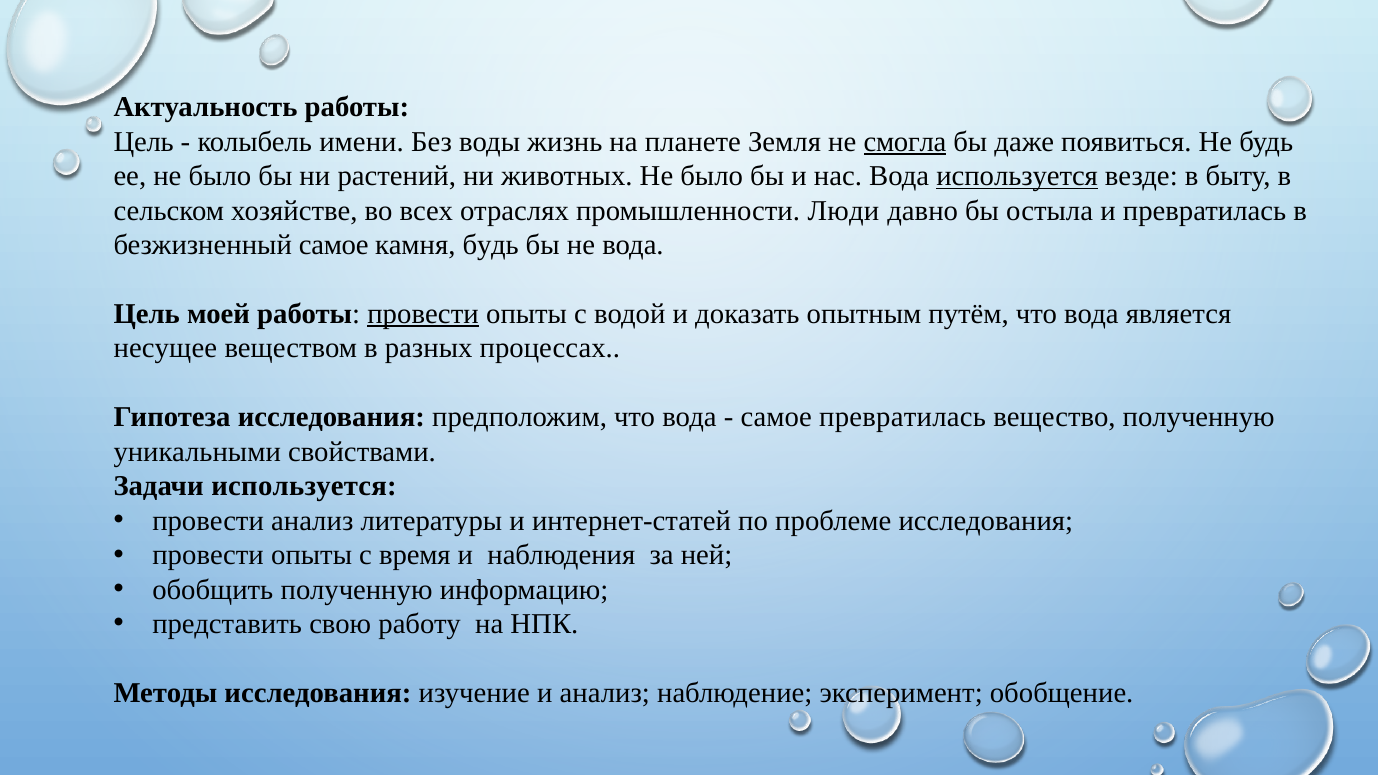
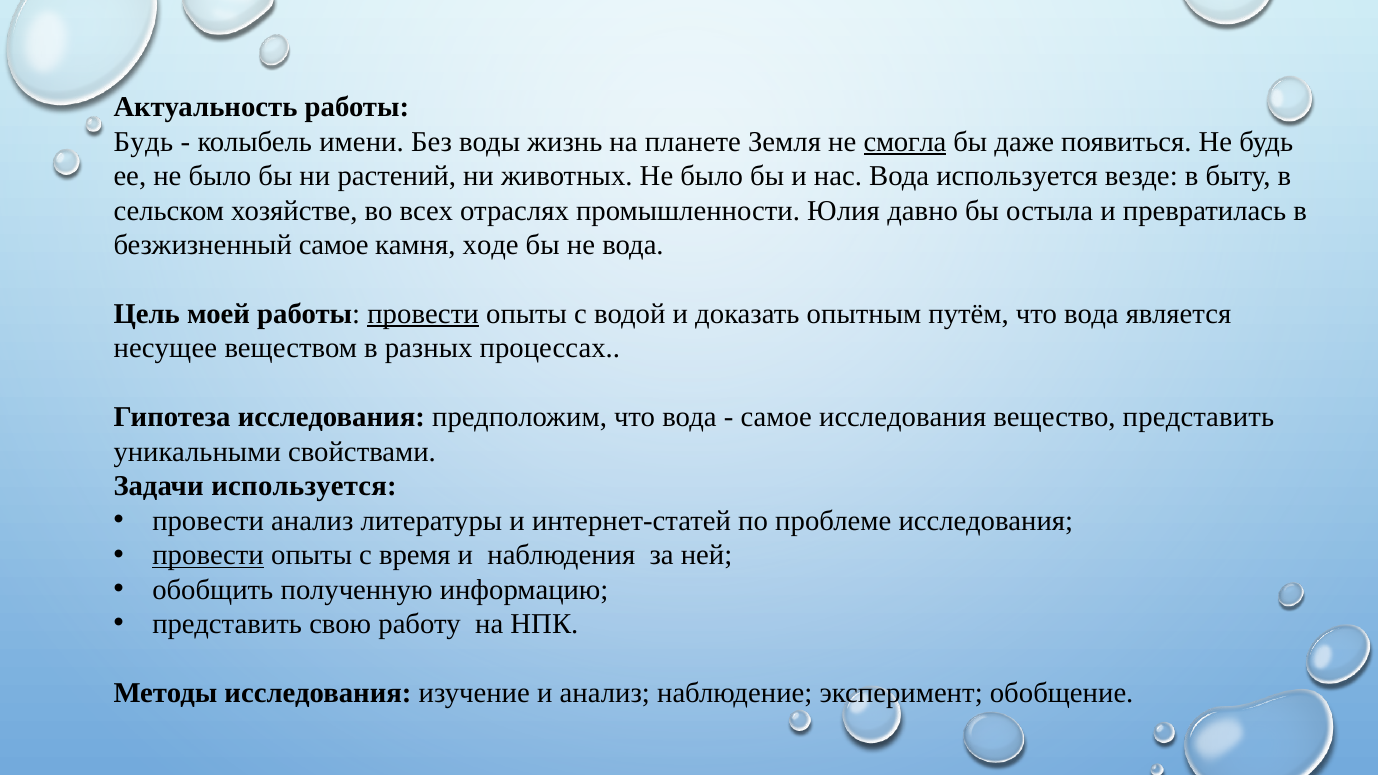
Цель at (144, 142): Цель -> Будь
используется at (1017, 176) underline: present -> none
Люди: Люди -> Юлия
камня будь: будь -> ходе
самое превратилась: превратилась -> исследования
вещество полученную: полученную -> представить
провести at (208, 555) underline: none -> present
